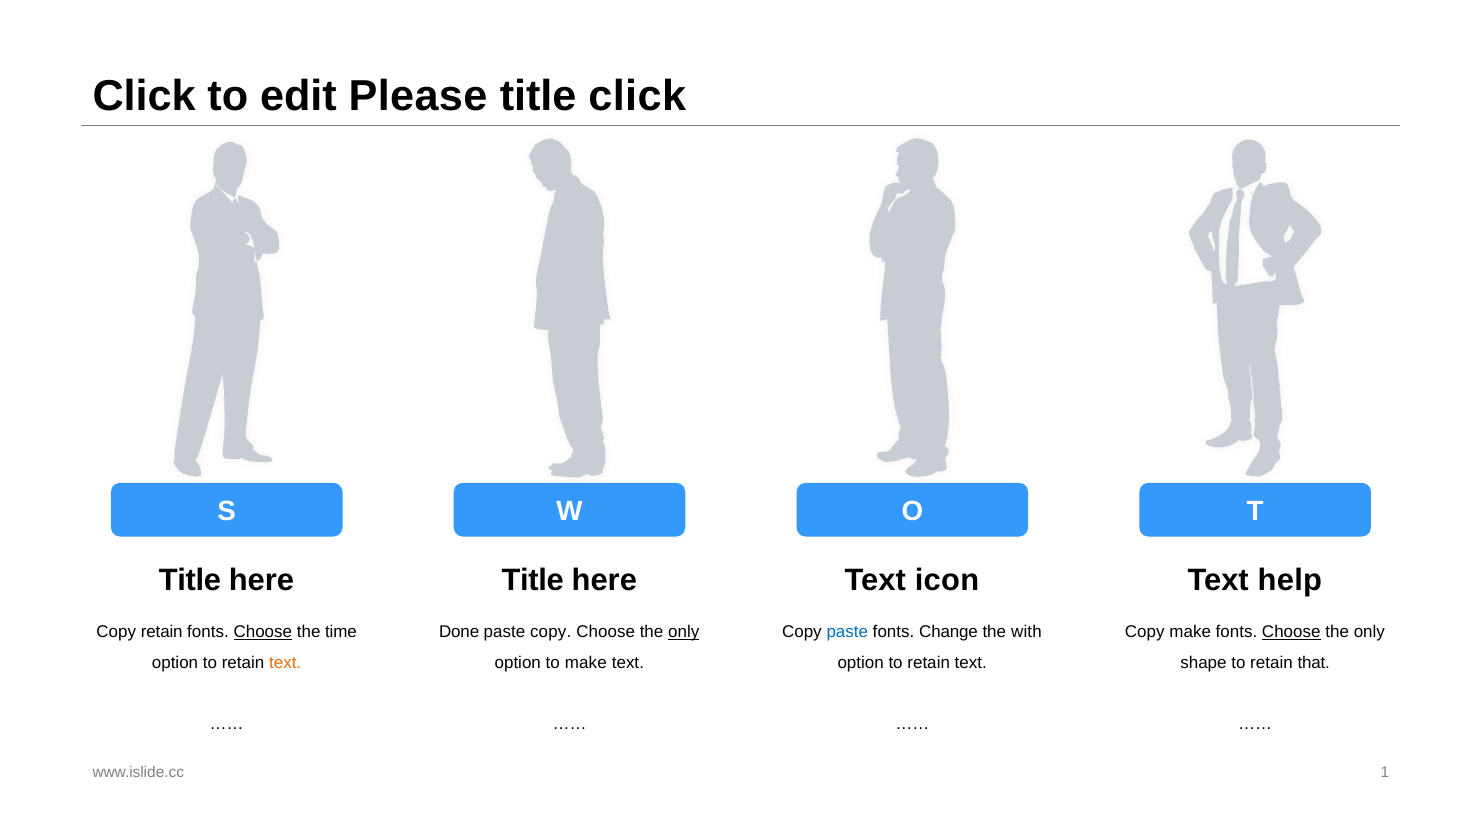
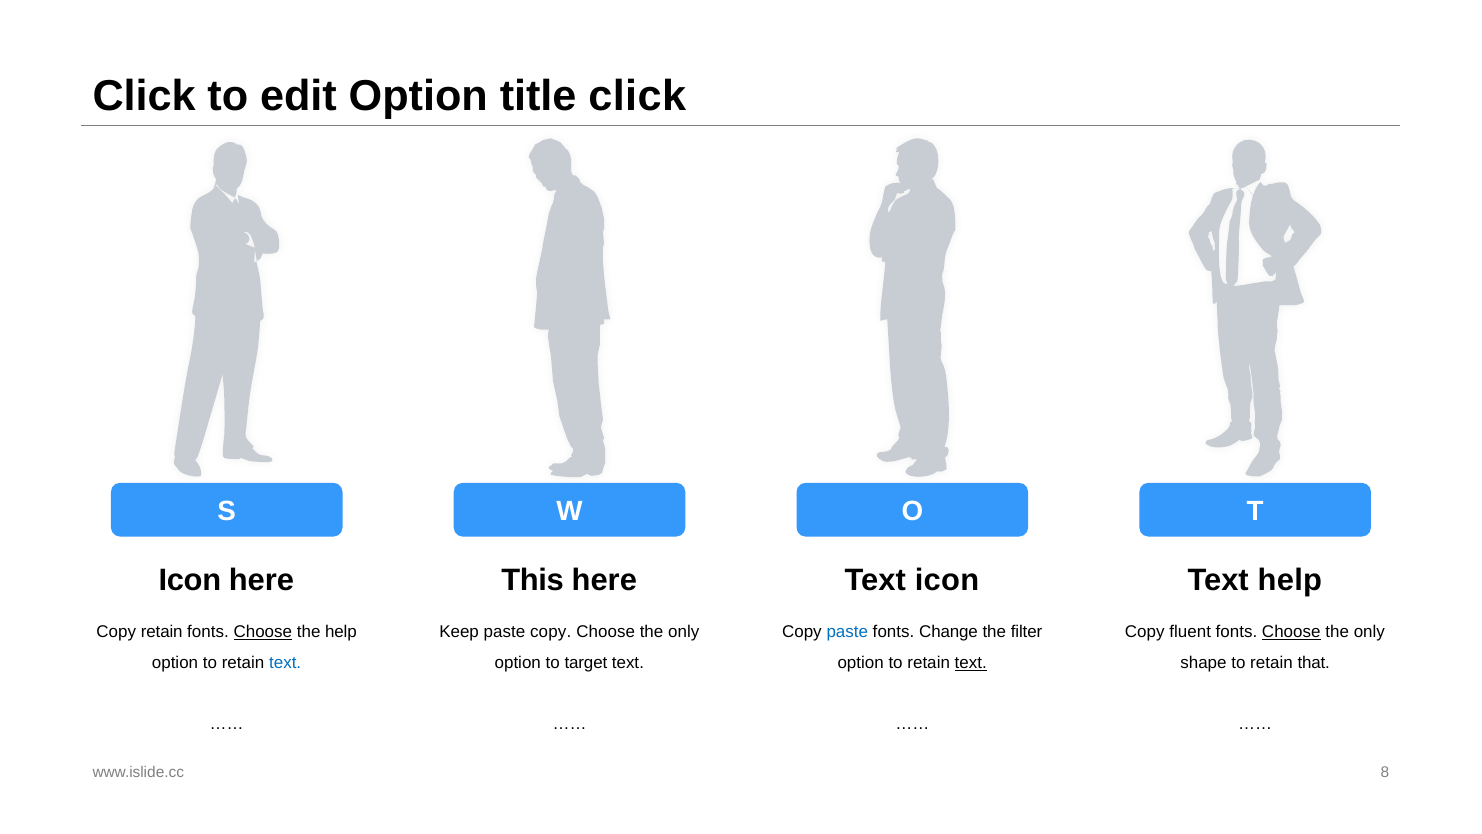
edit Please: Please -> Option
Title at (190, 580): Title -> Icon
Title at (533, 580): Title -> This
the time: time -> help
Done: Done -> Keep
only at (684, 632) underline: present -> none
with: with -> filter
Copy make: make -> fluent
text at (285, 663) colour: orange -> blue
to make: make -> target
text at (971, 663) underline: none -> present
1: 1 -> 8
